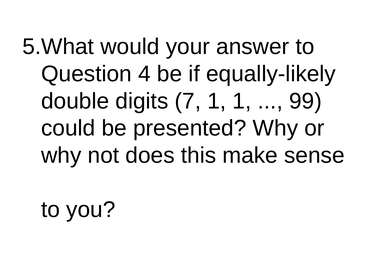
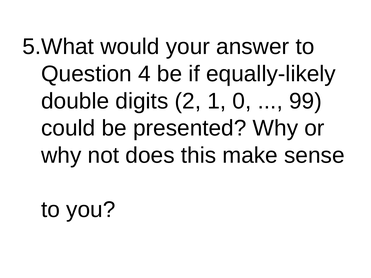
7: 7 -> 2
1 1: 1 -> 0
